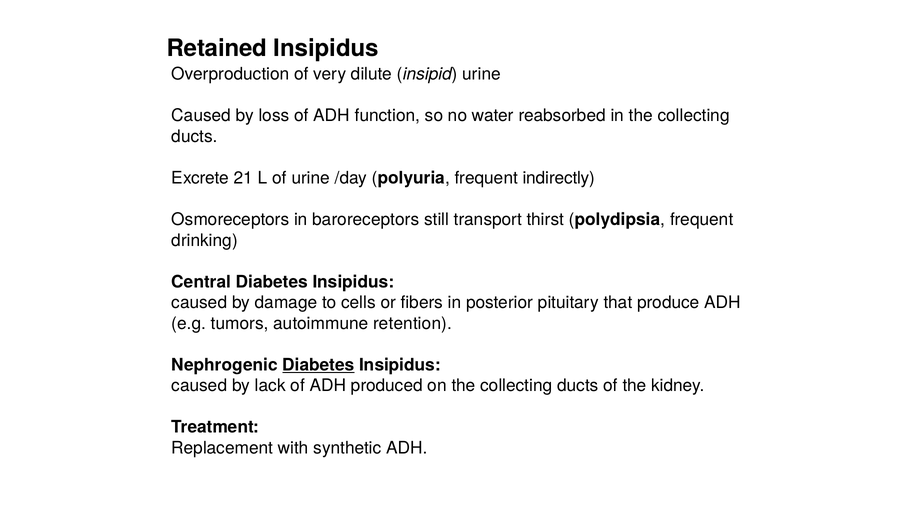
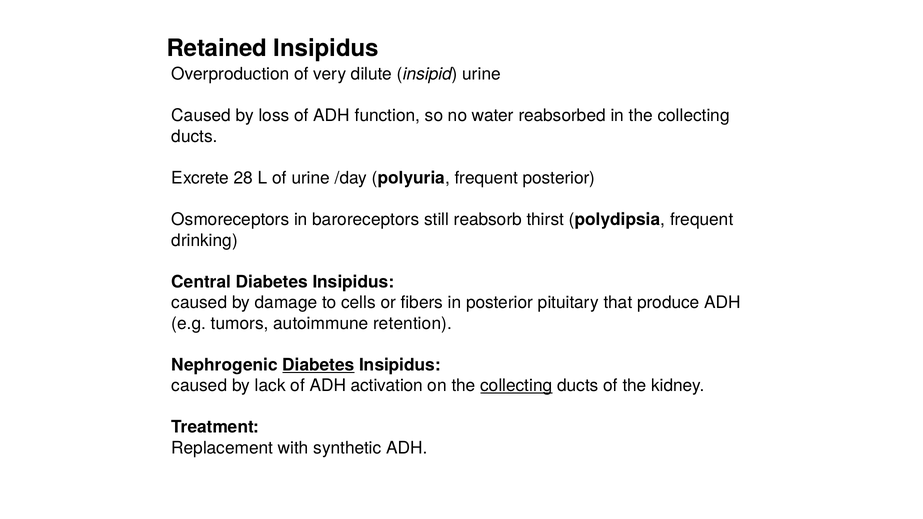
21: 21 -> 28
frequent indirectly: indirectly -> posterior
transport: transport -> reabsorb
produced: produced -> activation
collecting at (516, 386) underline: none -> present
